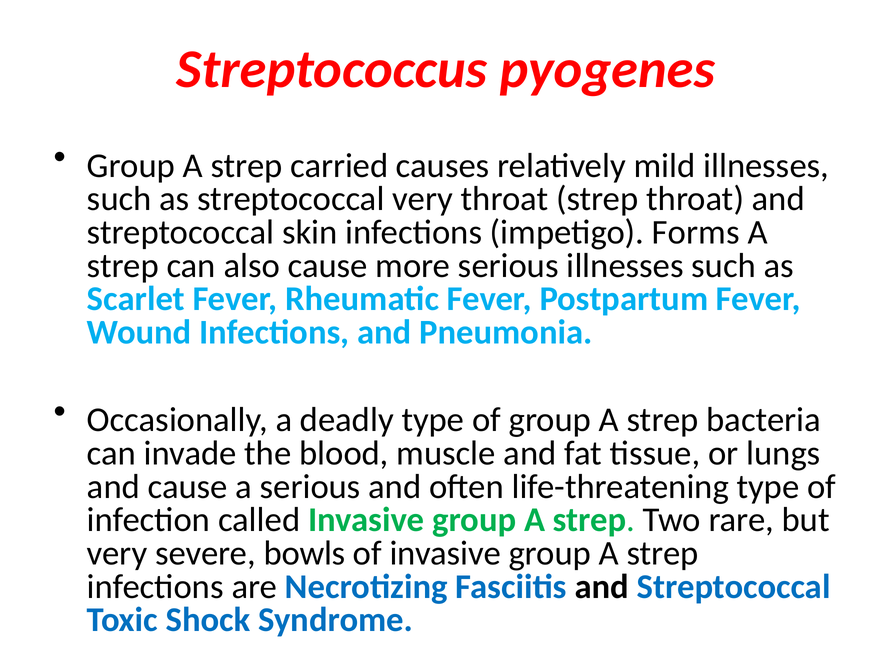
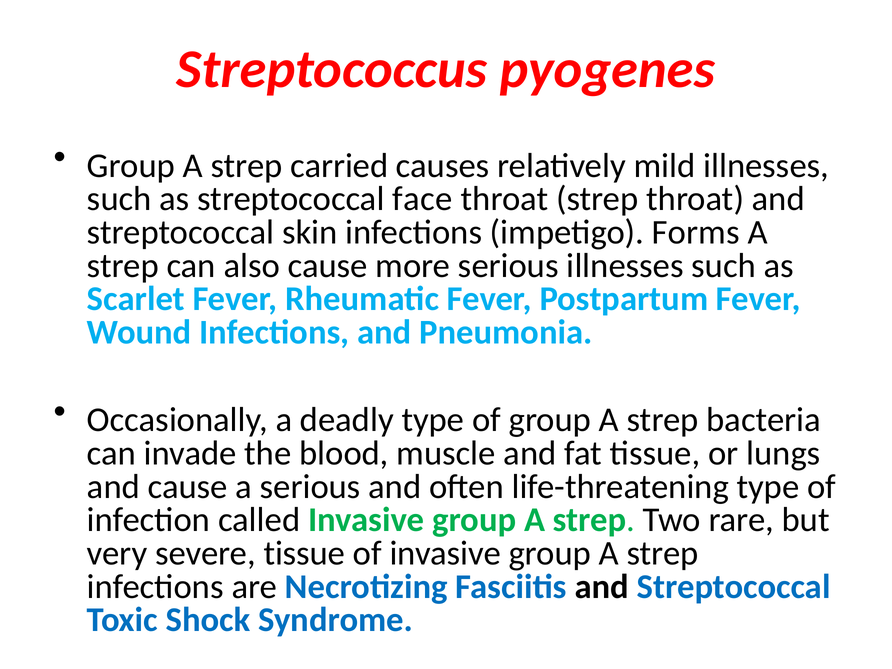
streptococcal very: very -> face
severe bowls: bowls -> tissue
